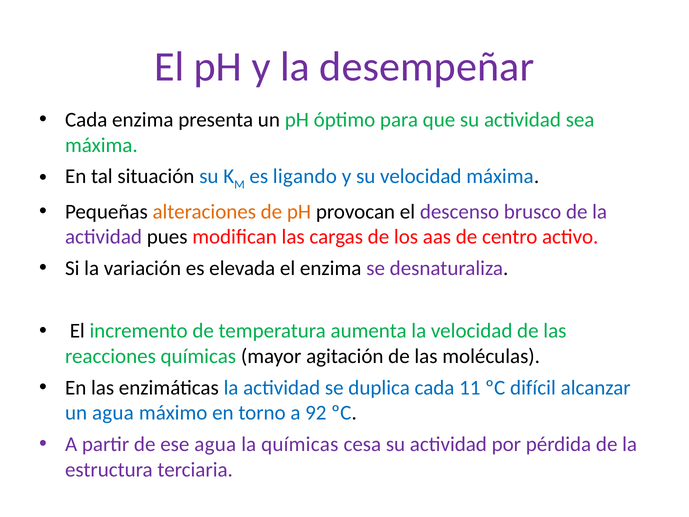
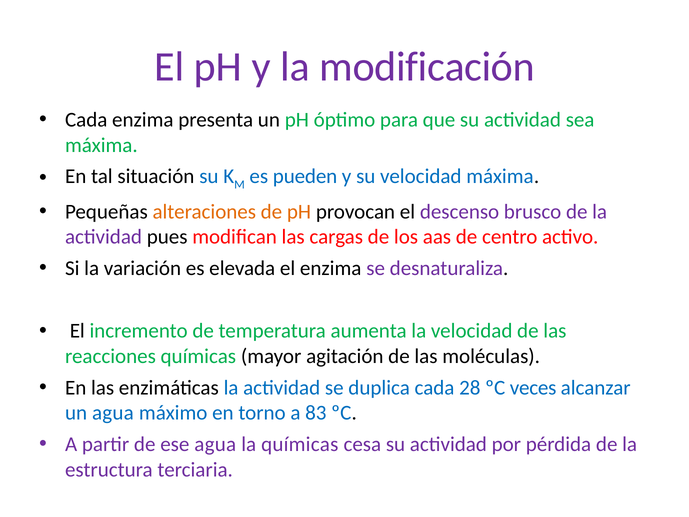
desempeñar: desempeñar -> modificación
ligando: ligando -> pueden
11: 11 -> 28
difícil: difícil -> veces
92: 92 -> 83
